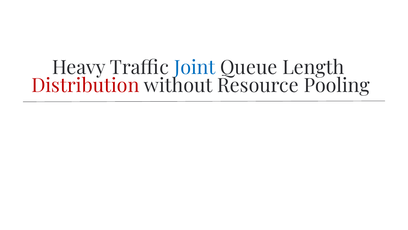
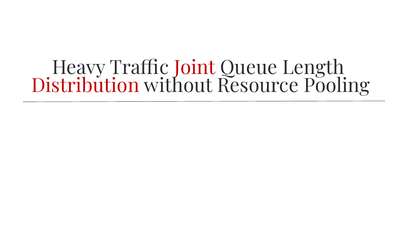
Joint colour: blue -> red
